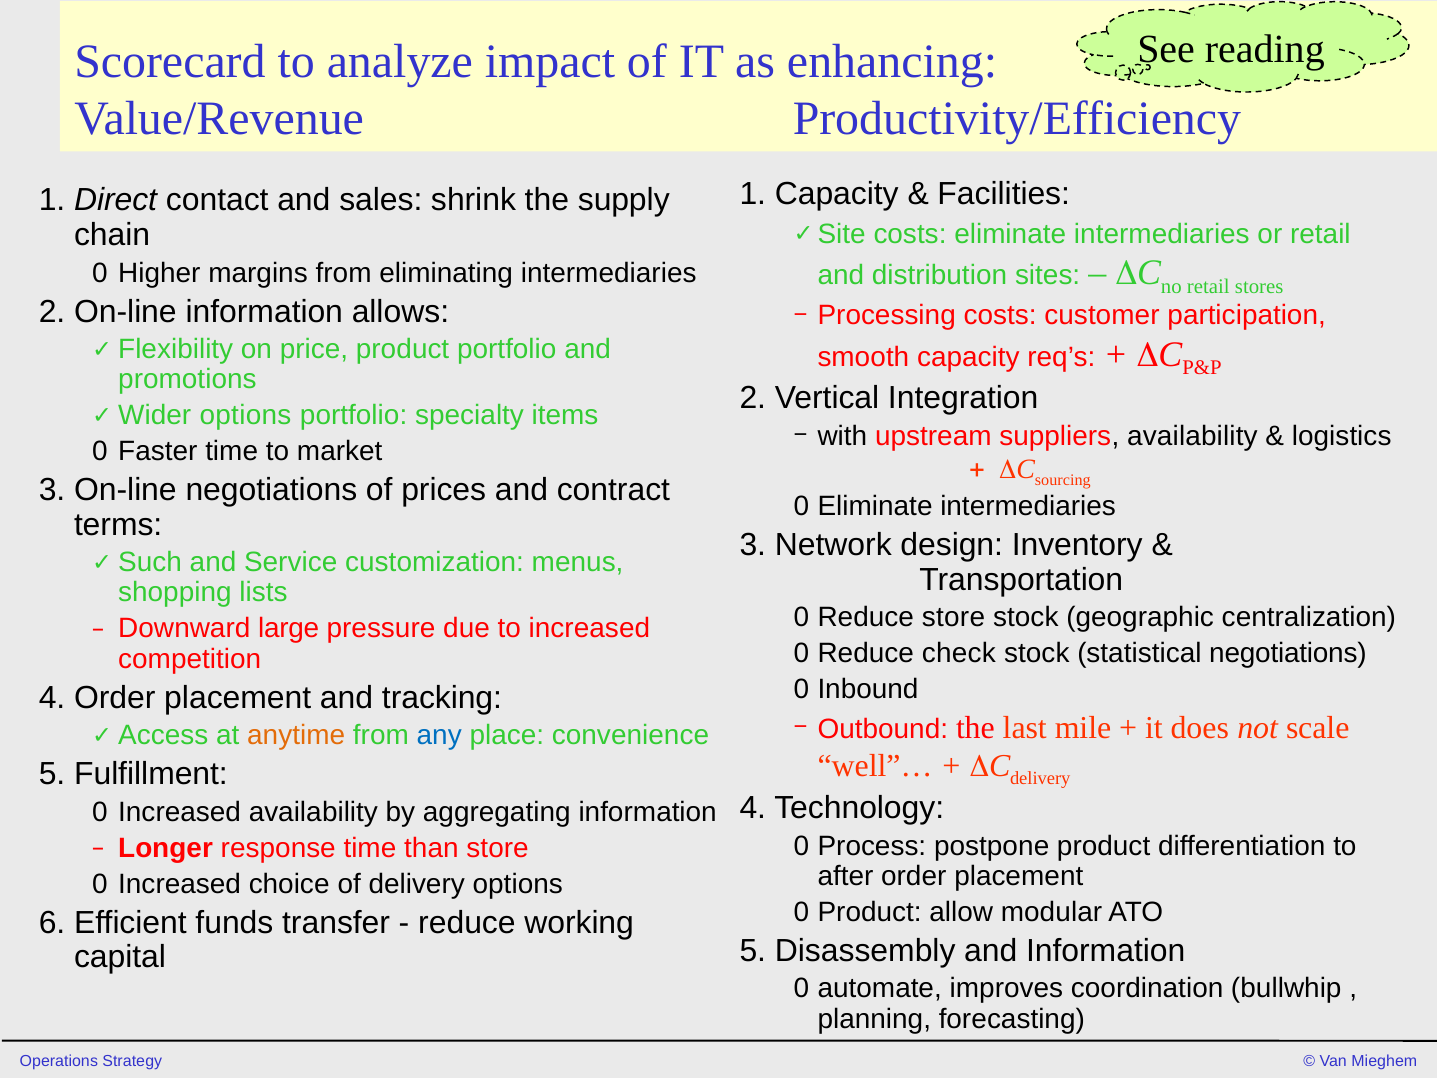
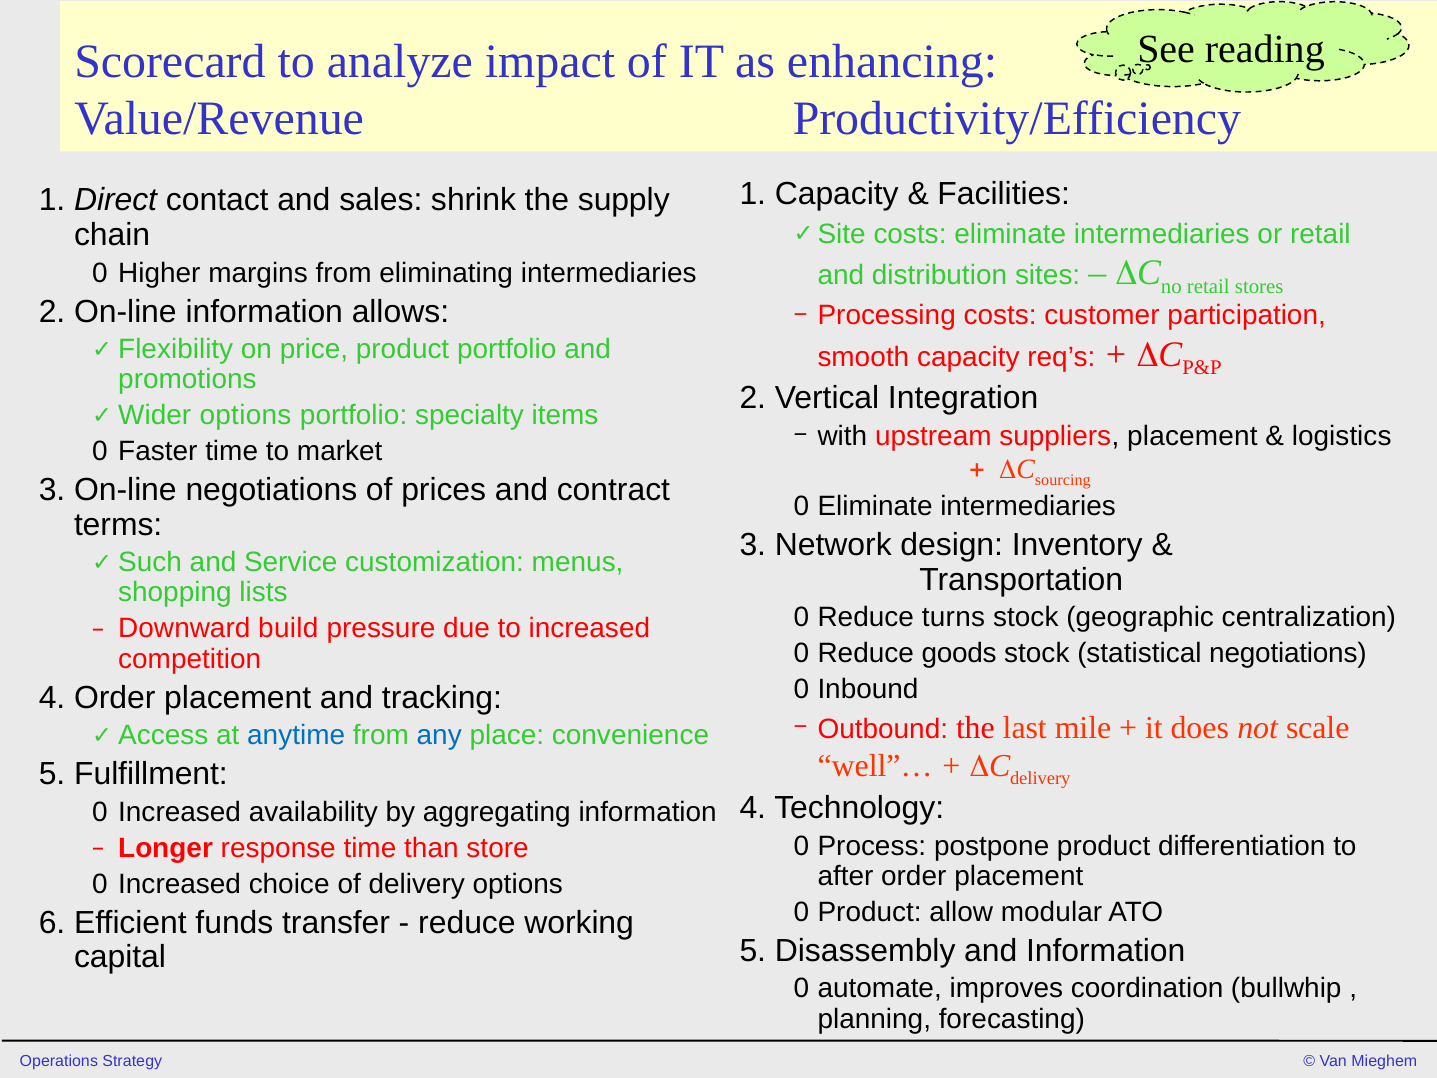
suppliers availability: availability -> placement
Reduce store: store -> turns
large: large -> build
check: check -> goods
anytime colour: orange -> blue
